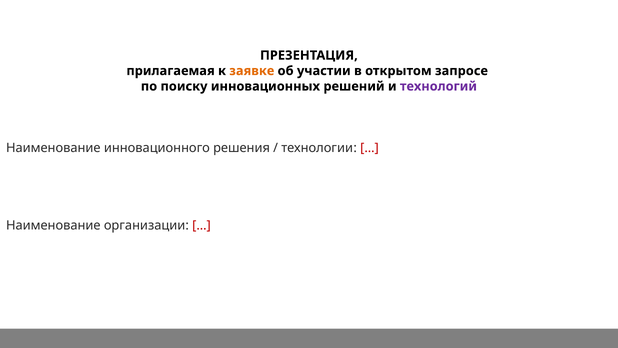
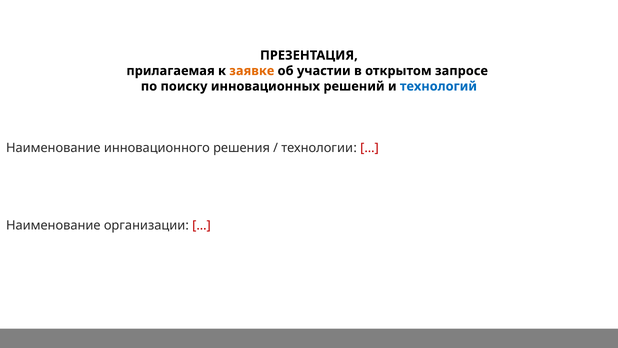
технологий colour: purple -> blue
